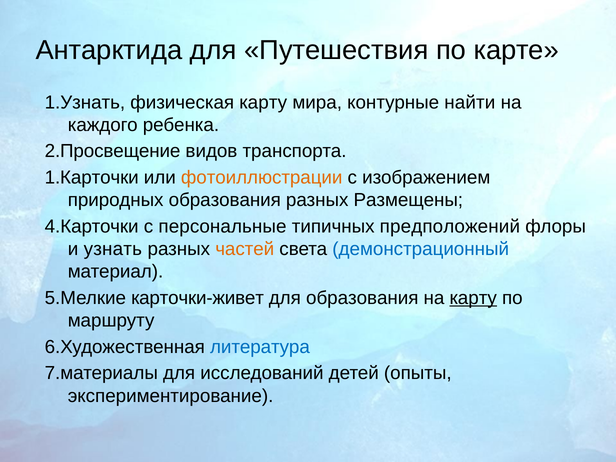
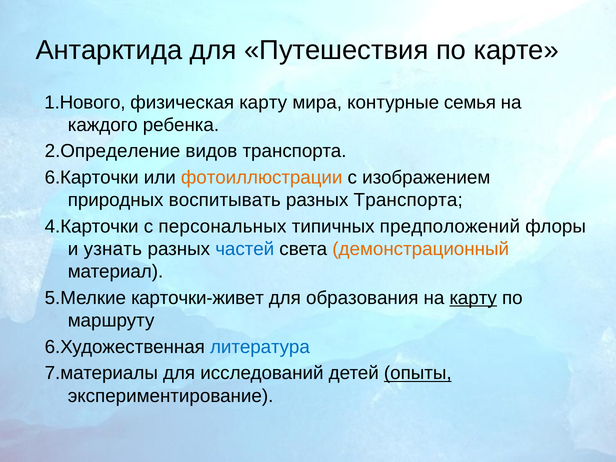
1.Узнать: 1.Узнать -> 1.Нового
найти: найти -> семья
2.Просвещение: 2.Просвещение -> 2.Определение
1.Карточки: 1.Карточки -> 6.Карточки
природных образования: образования -> воспитывать
разных Размещены: Размещены -> Транспорта
персональные: персональные -> персональных
частей colour: orange -> blue
демонстрационный colour: blue -> orange
опыты underline: none -> present
